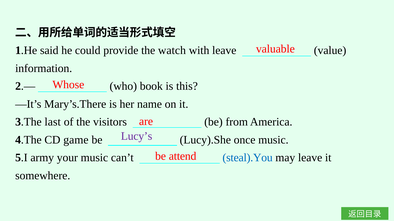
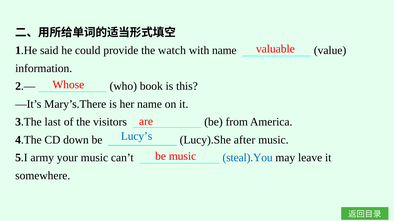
with leave: leave -> name
Lucy’s colour: purple -> blue
game: game -> down
once: once -> after
be attend: attend -> music
